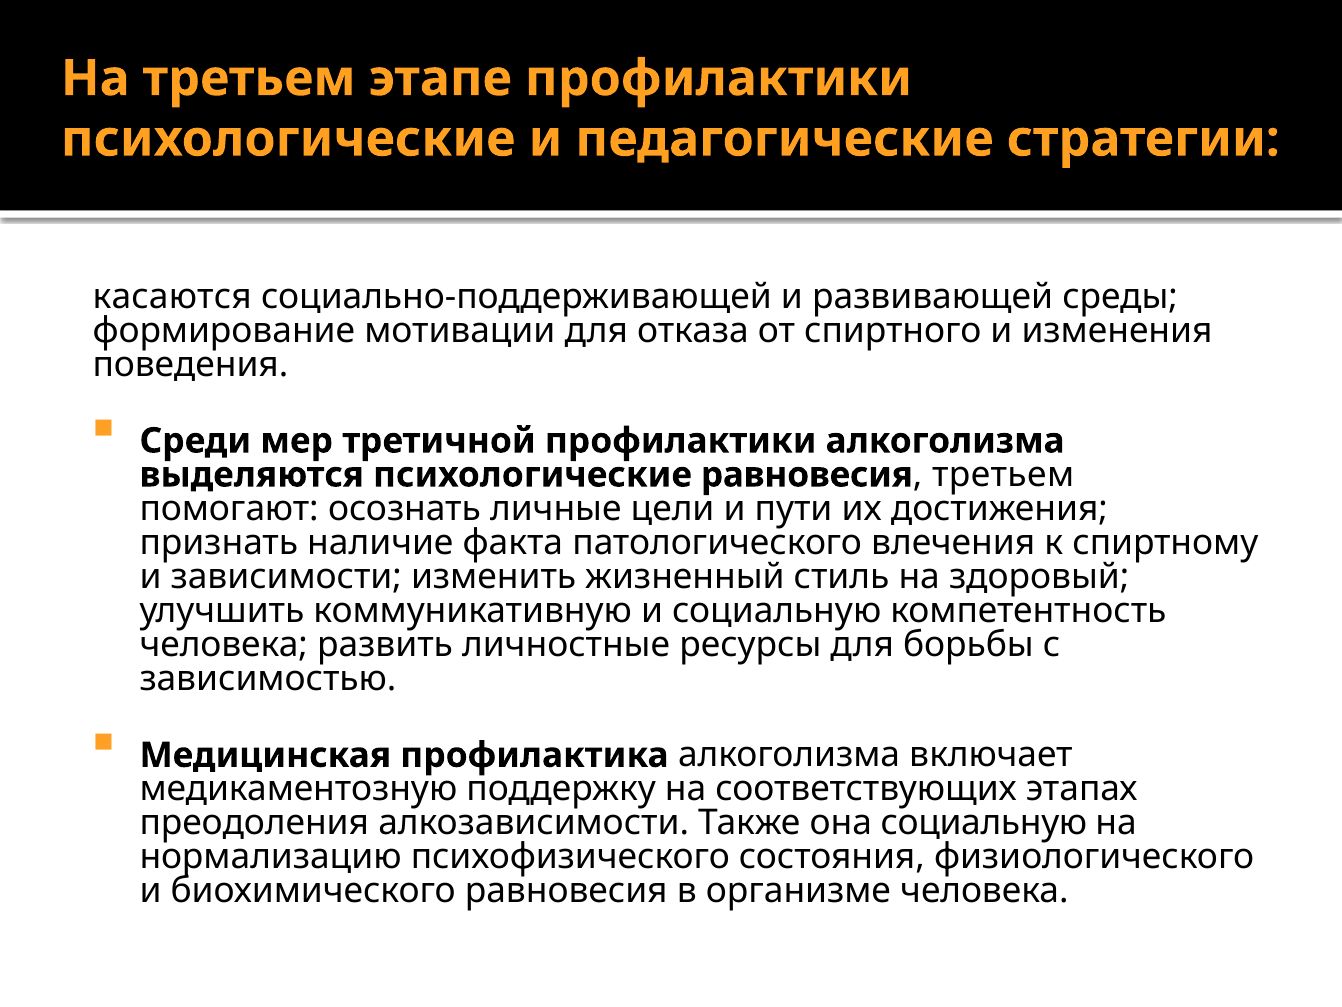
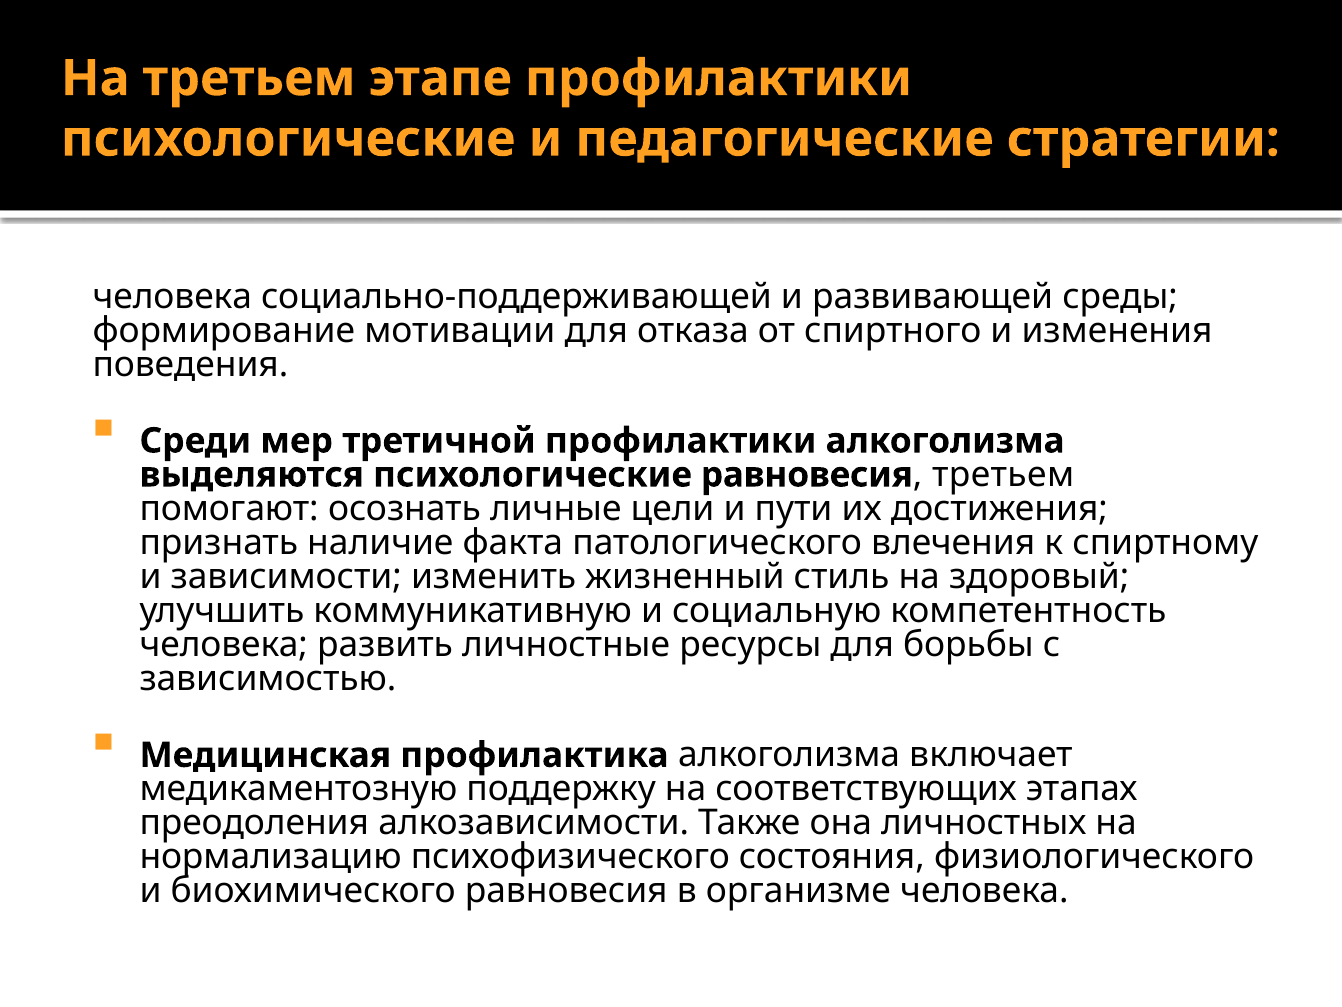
касаются at (172, 296): касаются -> человека
она социальную: социальную -> личностных
